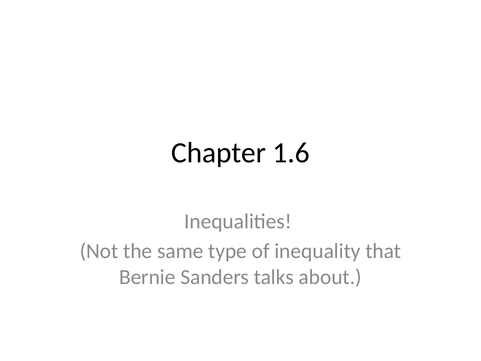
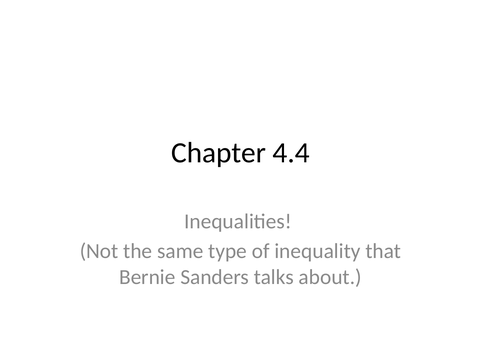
1.6: 1.6 -> 4.4
